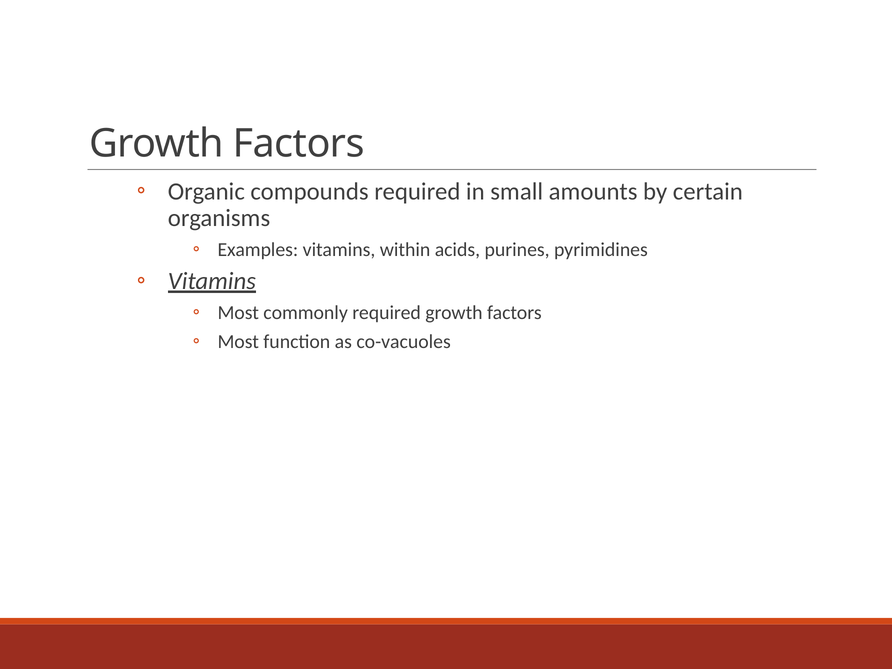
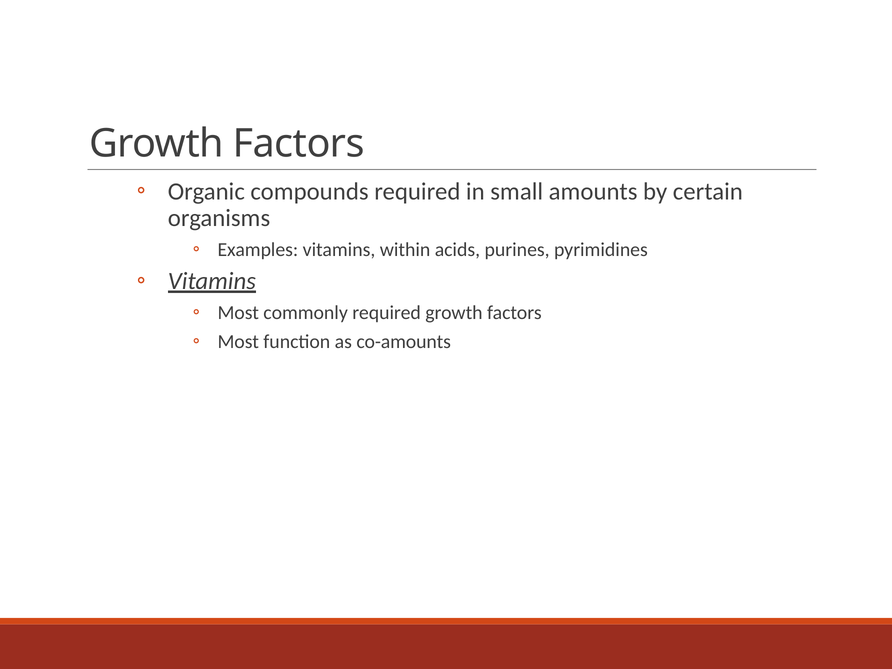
co-vacuoles: co-vacuoles -> co-amounts
